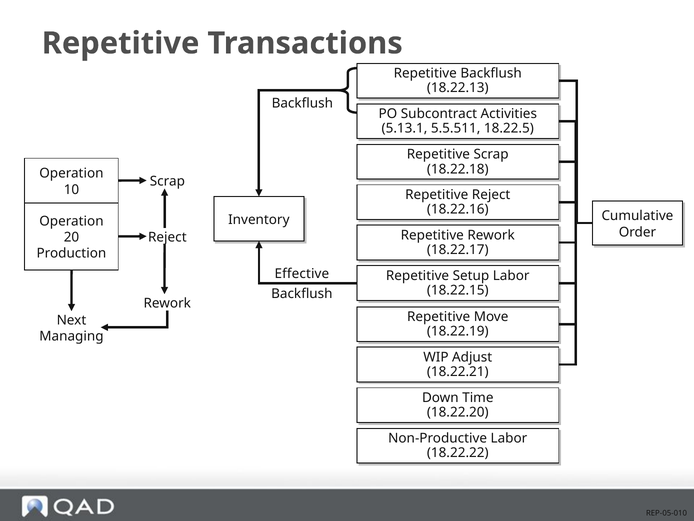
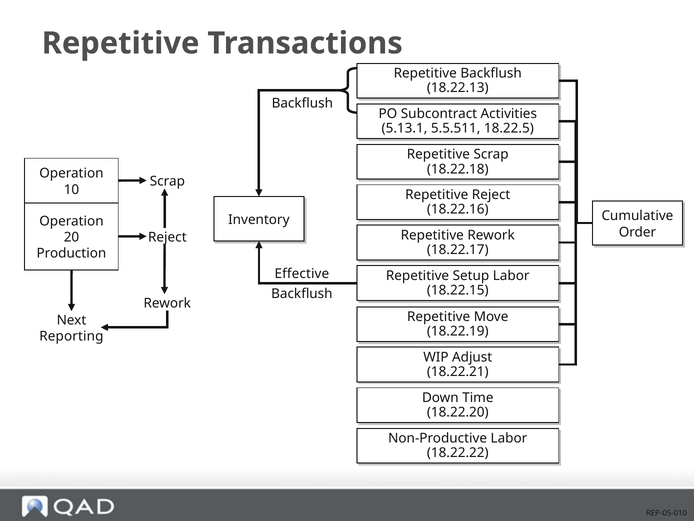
Managing: Managing -> Reporting
